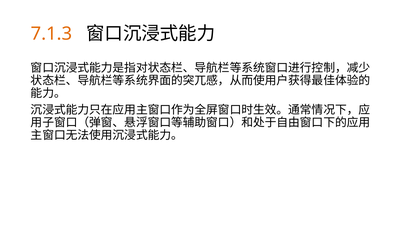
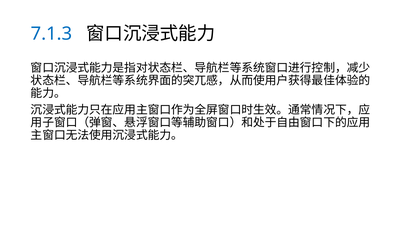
7.1.3 colour: orange -> blue
